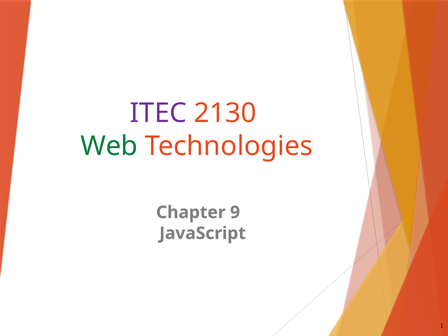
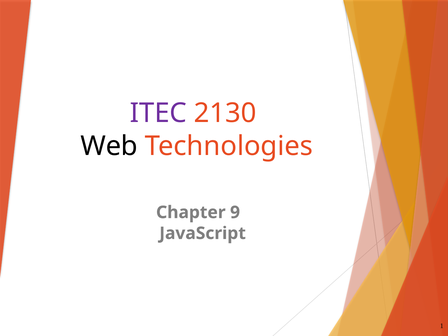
Web colour: green -> black
